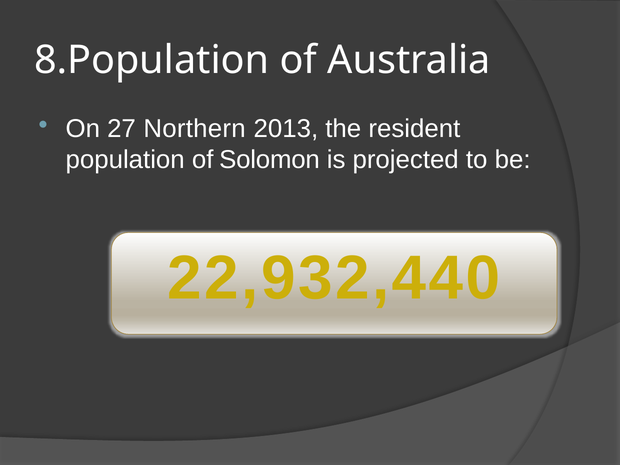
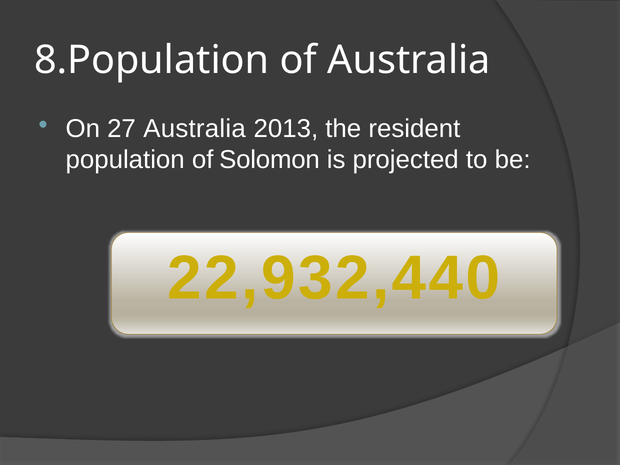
27 Northern: Northern -> Australia
